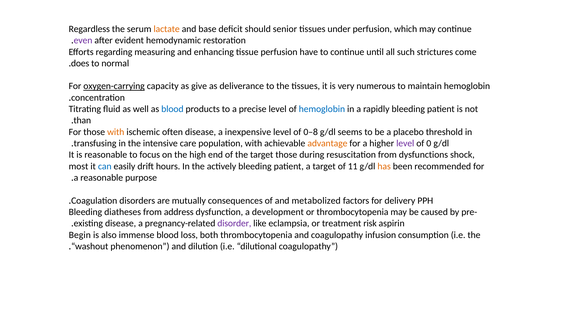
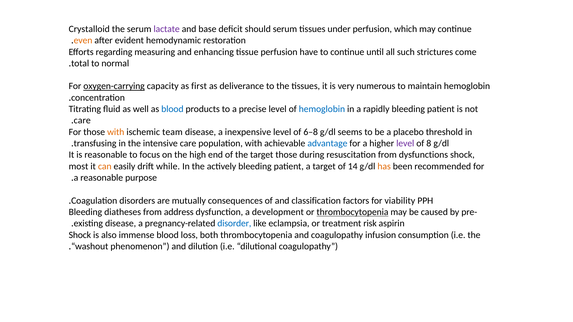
Regardless: Regardless -> Crystalloid
lactate colour: orange -> purple
should senior: senior -> serum
even colour: purple -> orange
does: does -> total
give: give -> first
than at (82, 121): than -> care
often: often -> team
0–8: 0–8 -> 6–8
advantage colour: orange -> blue
0: 0 -> 8
can colour: blue -> orange
hours: hours -> while
11: 11 -> 14
metabolized: metabolized -> classification
delivery: delivery -> viability
thrombocytopenia at (352, 212) underline: none -> present
disorder colour: purple -> blue
Begin at (80, 235): Begin -> Shock
